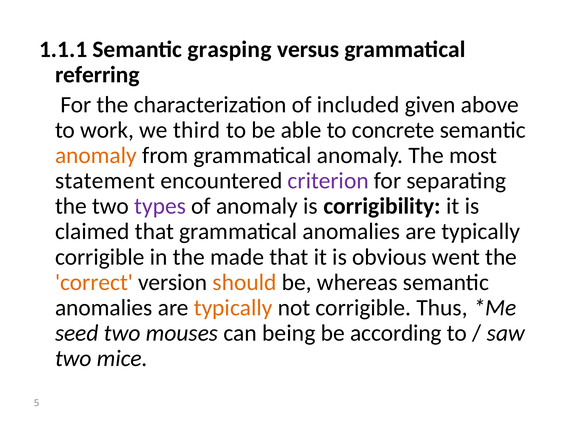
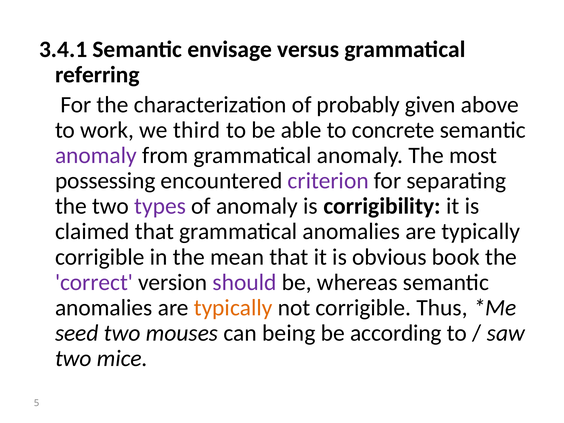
1.1.1: 1.1.1 -> 3.4.1
grasping: grasping -> envisage
included: included -> probably
anomaly at (96, 155) colour: orange -> purple
statement: statement -> possessing
made: made -> mean
went: went -> book
correct colour: orange -> purple
should colour: orange -> purple
